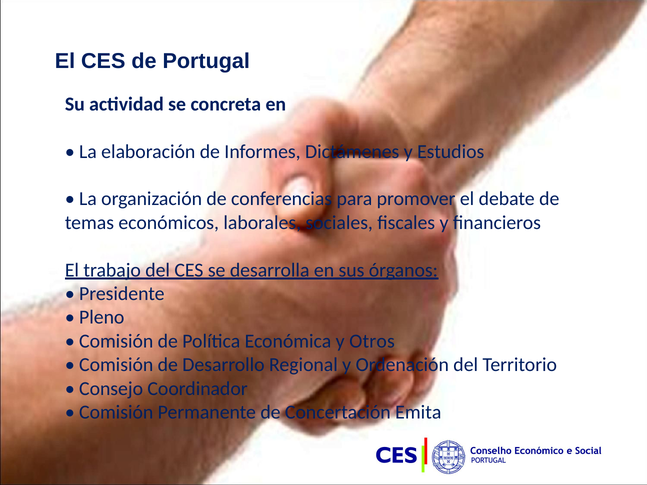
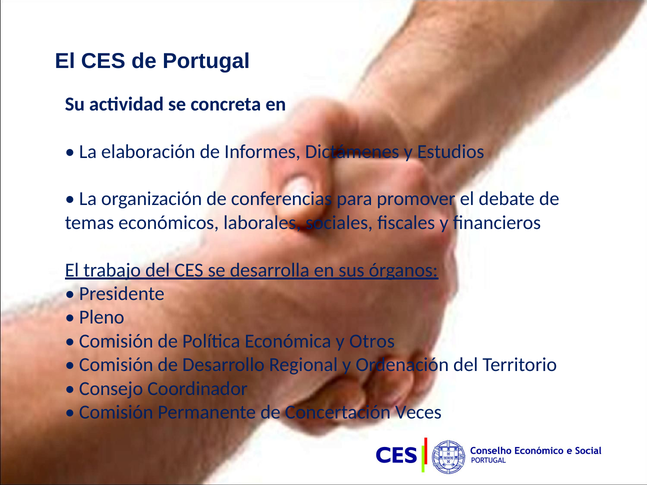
Emita: Emita -> Veces
